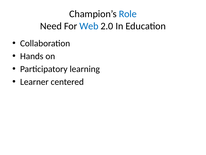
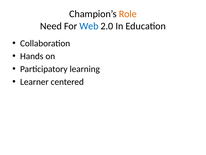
Role colour: blue -> orange
